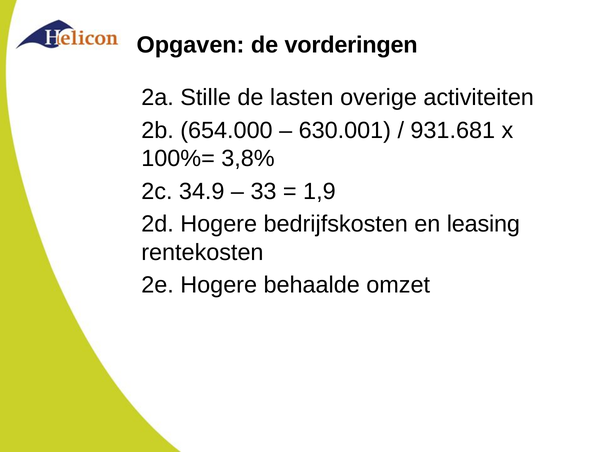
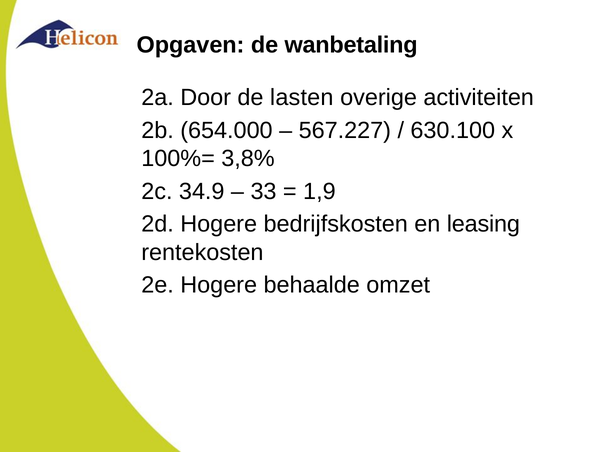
vorderingen: vorderingen -> wanbetaling
Stille: Stille -> Door
630.001: 630.001 -> 567.227
931.681: 931.681 -> 630.100
